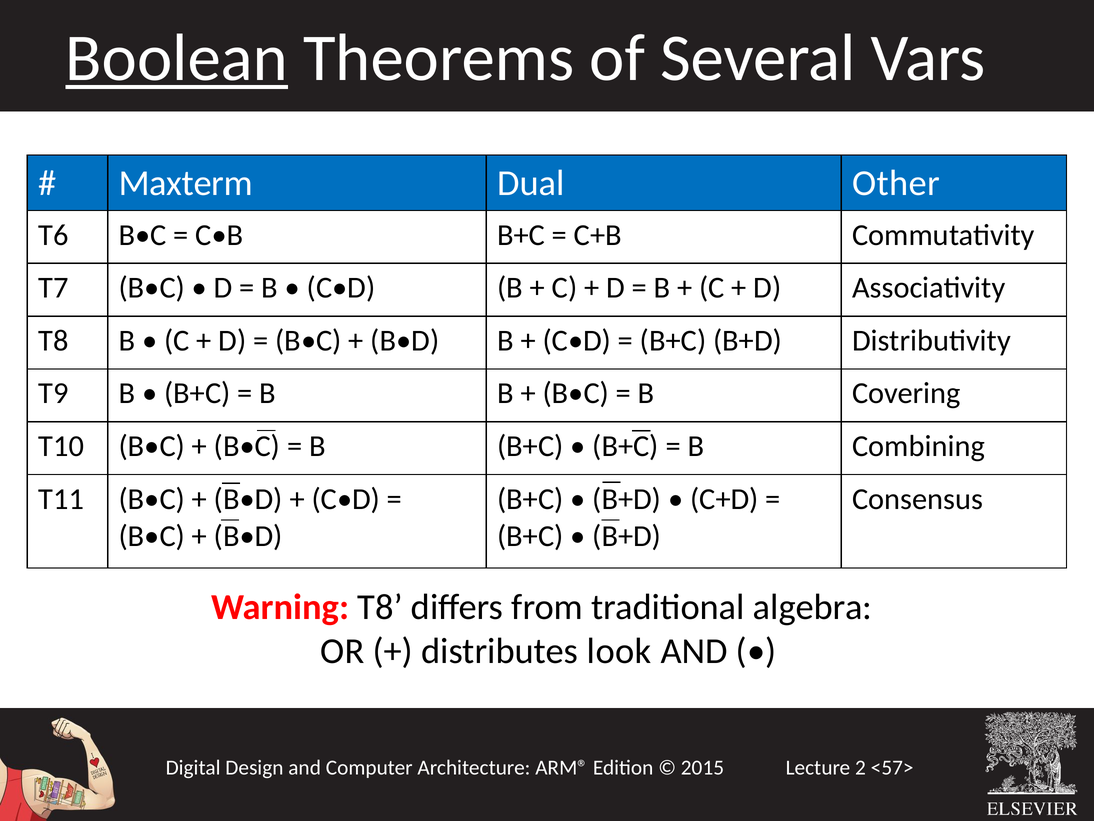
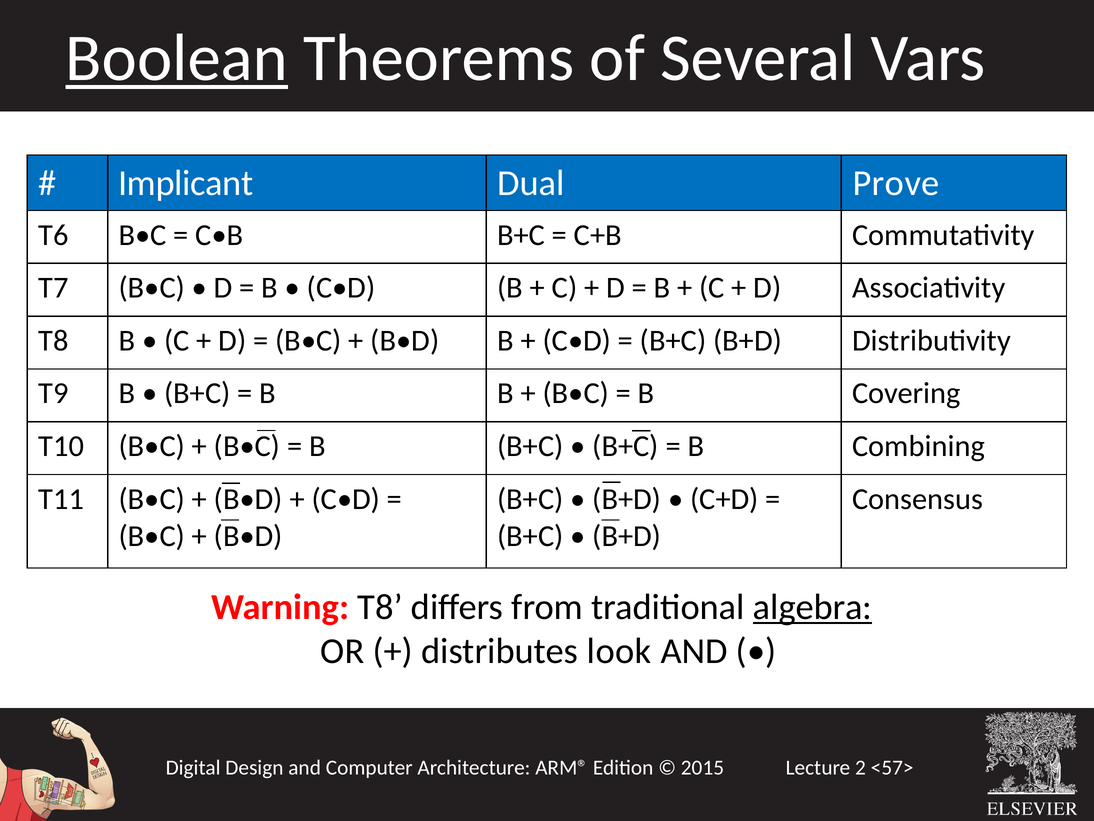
Maxterm: Maxterm -> Implicant
Other: Other -> Prove
algebra underline: none -> present
